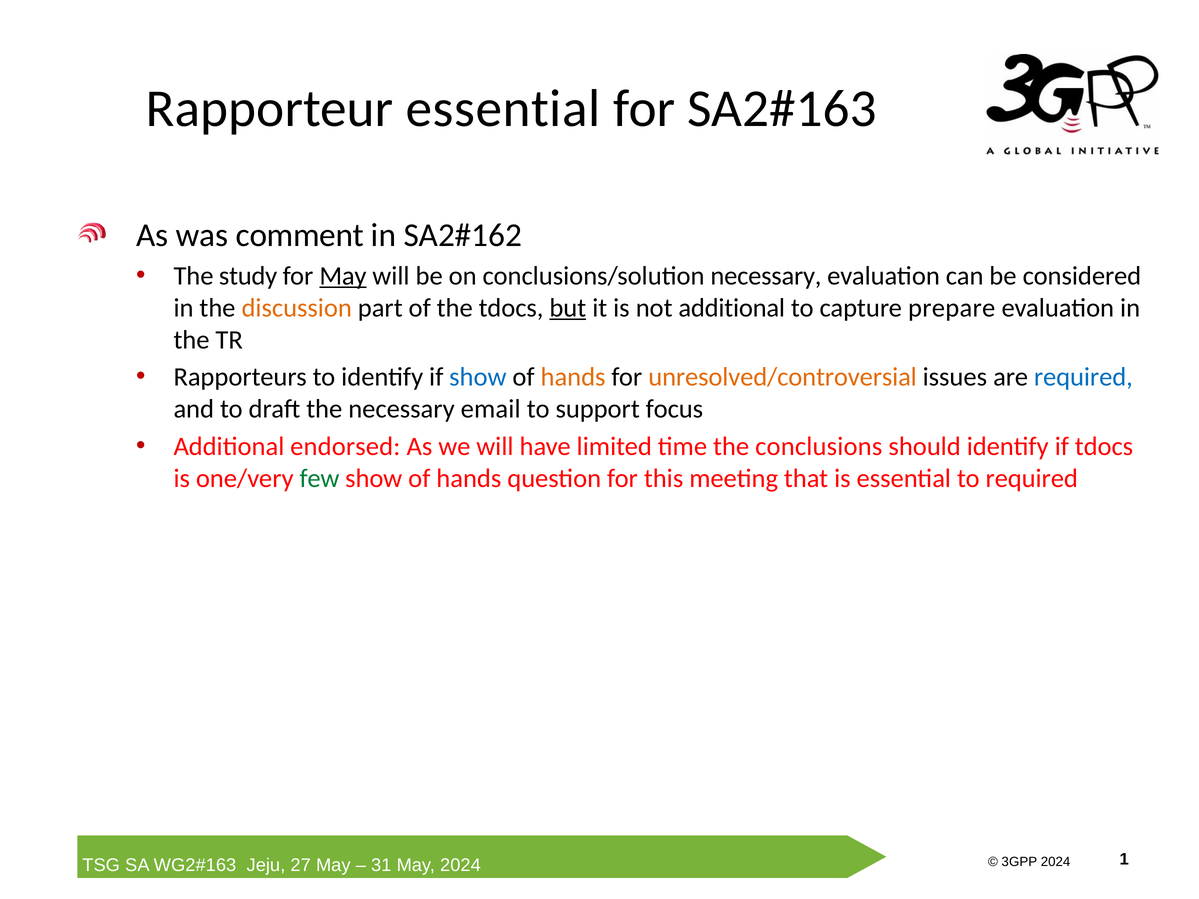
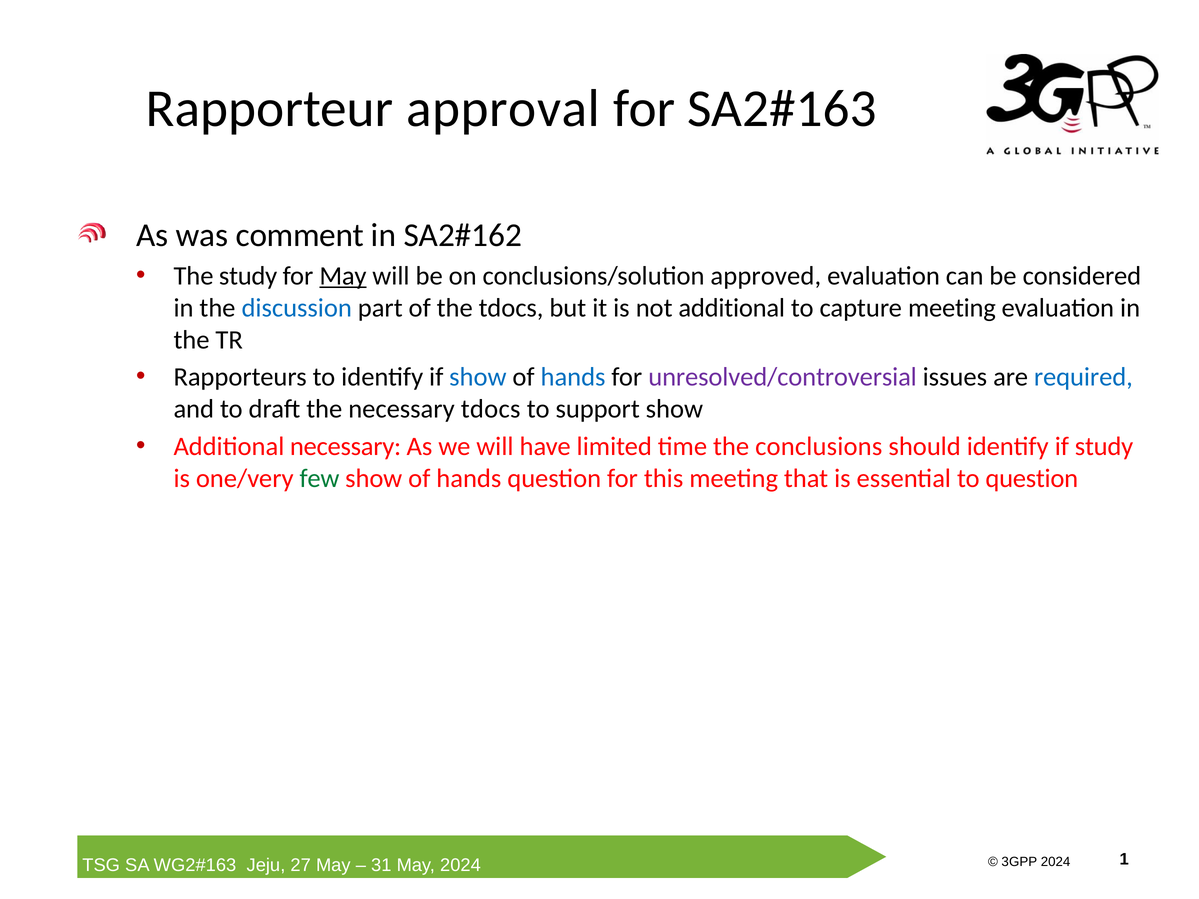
Rapporteur essential: essential -> approval
conclusions/solution necessary: necessary -> approved
discussion colour: orange -> blue
but underline: present -> none
capture prepare: prepare -> meeting
hands at (573, 377) colour: orange -> blue
unresolved/controversial colour: orange -> purple
necessary email: email -> tdocs
support focus: focus -> show
Additional endorsed: endorsed -> necessary
if tdocs: tdocs -> study
to required: required -> question
